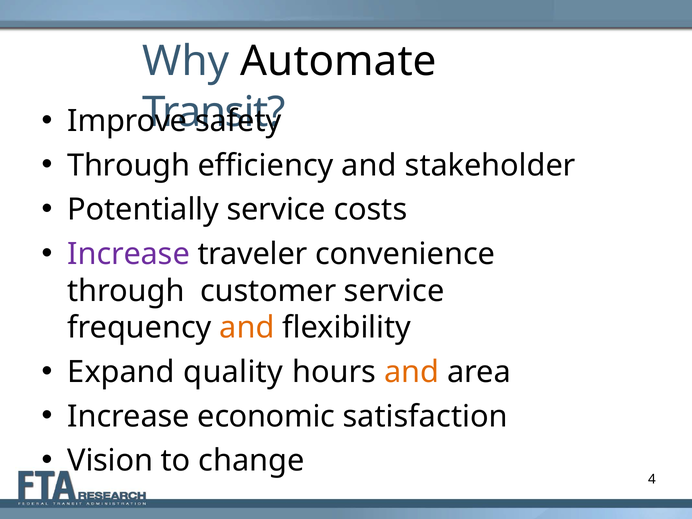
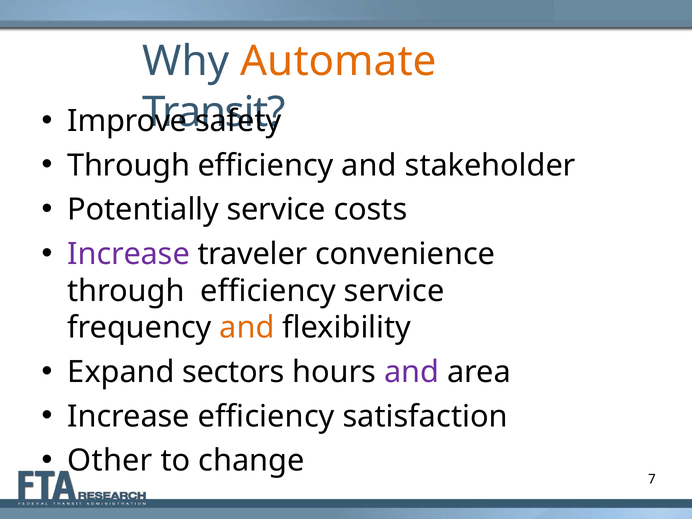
Automate colour: black -> orange
customer at (268, 291): customer -> efficiency
quality: quality -> sectors
and at (412, 372) colour: orange -> purple
Increase economic: economic -> efficiency
Vision: Vision -> Other
4: 4 -> 7
